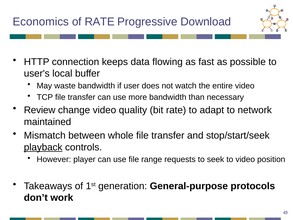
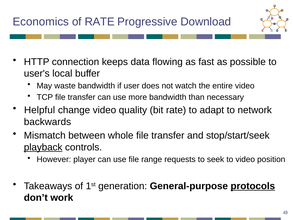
Review: Review -> Helpful
maintained: maintained -> backwards
protocols underline: none -> present
